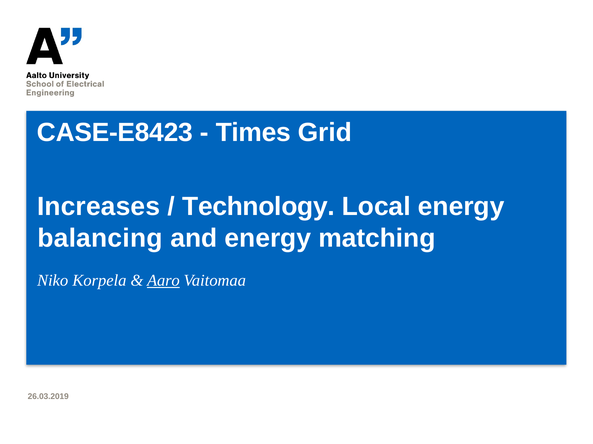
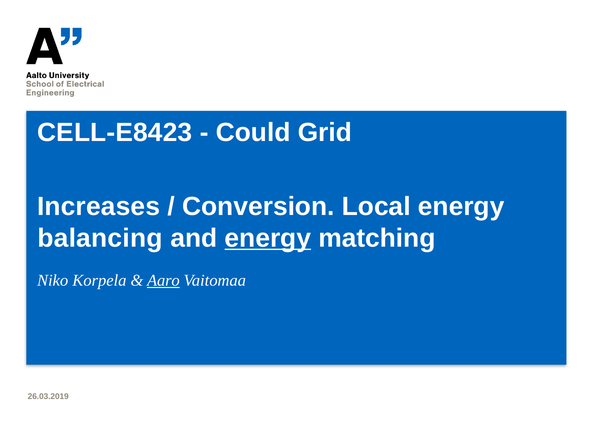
CASE-E8423: CASE-E8423 -> CELL-E8423
Times: Times -> Could
Technology: Technology -> Conversion
energy at (268, 238) underline: none -> present
